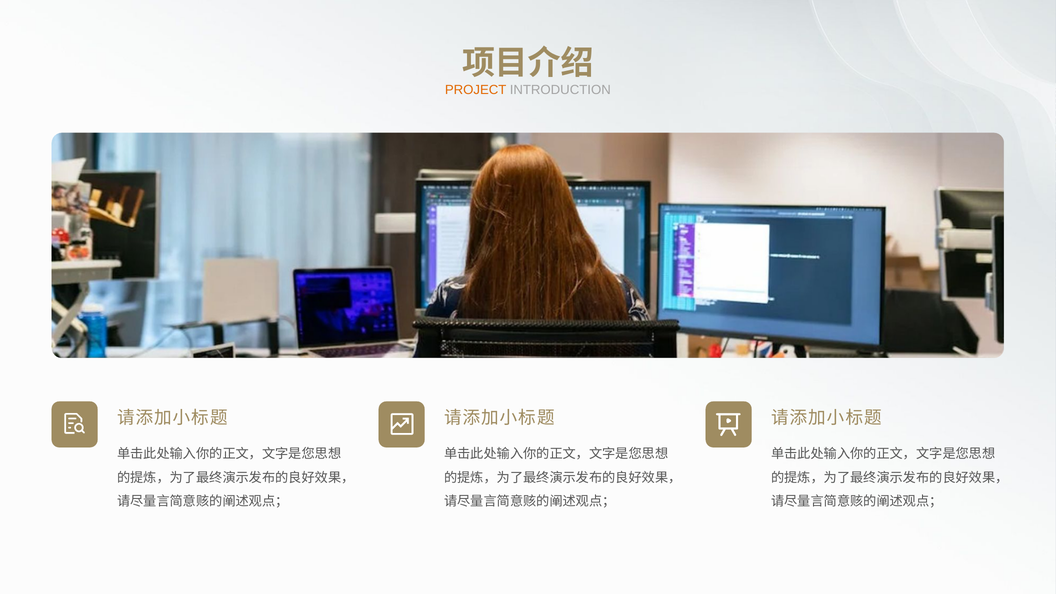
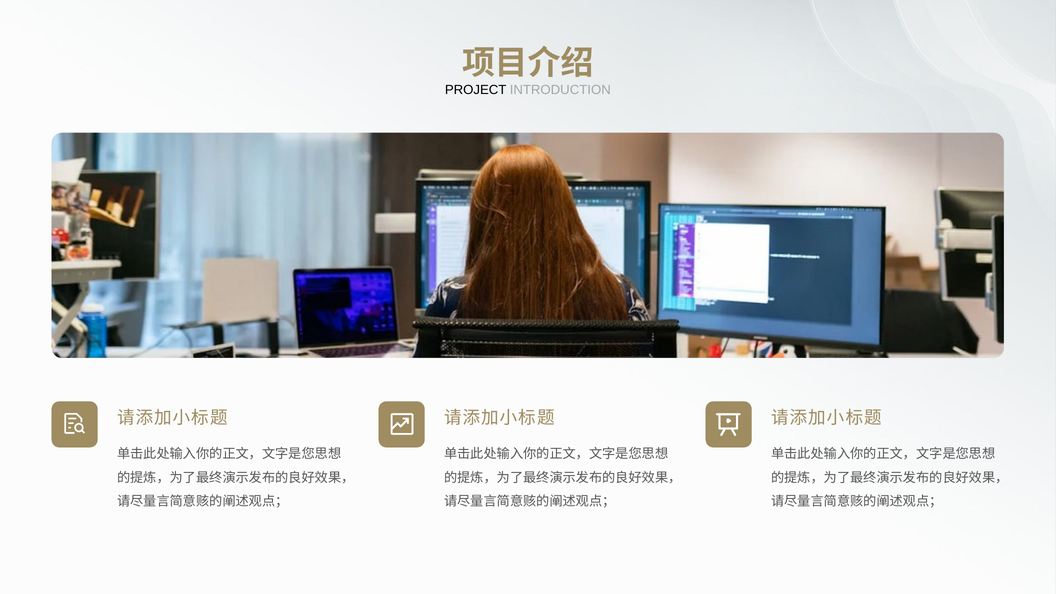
PROJECT colour: orange -> black
